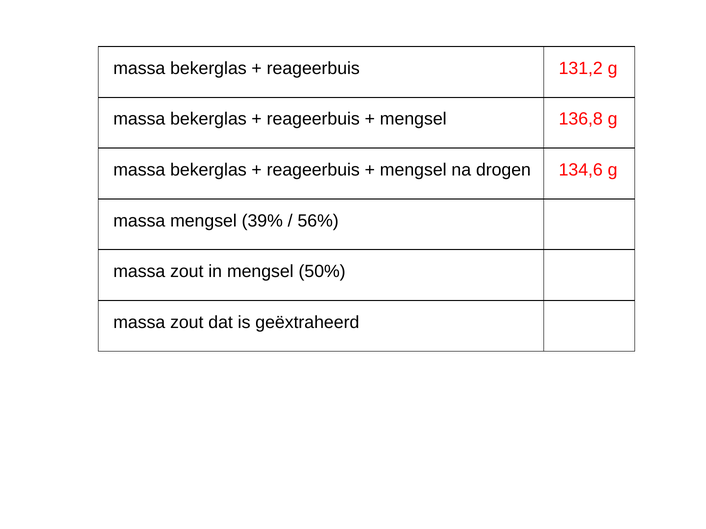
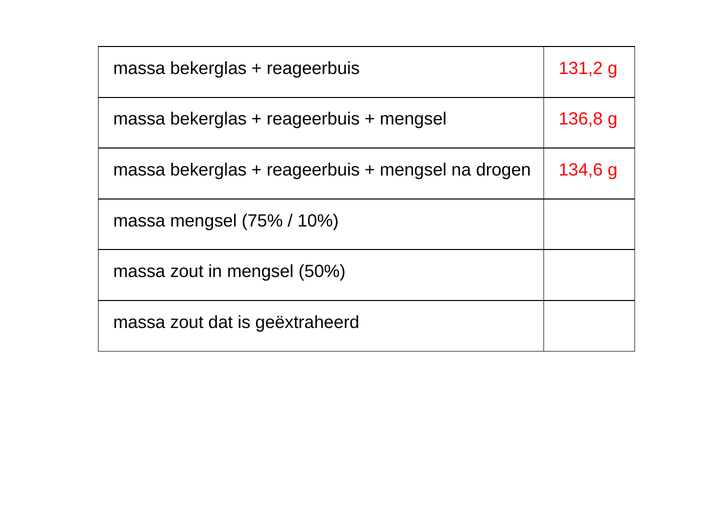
39%: 39% -> 75%
56%: 56% -> 10%
